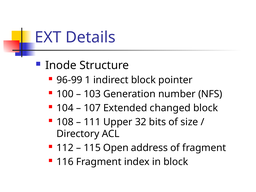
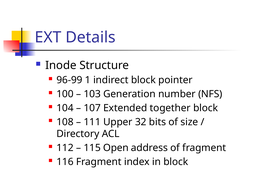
changed: changed -> together
